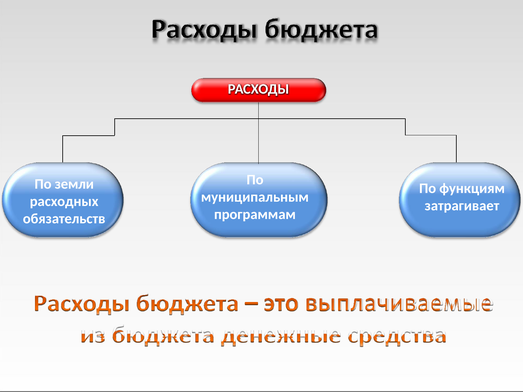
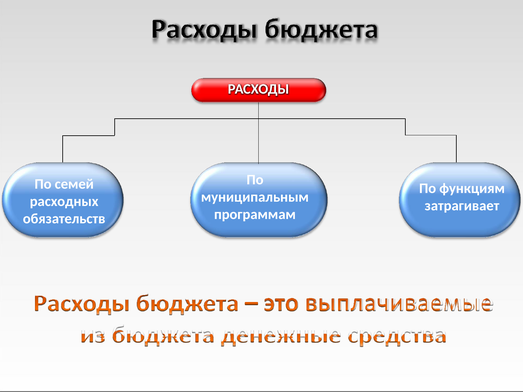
земли: земли -> семей
